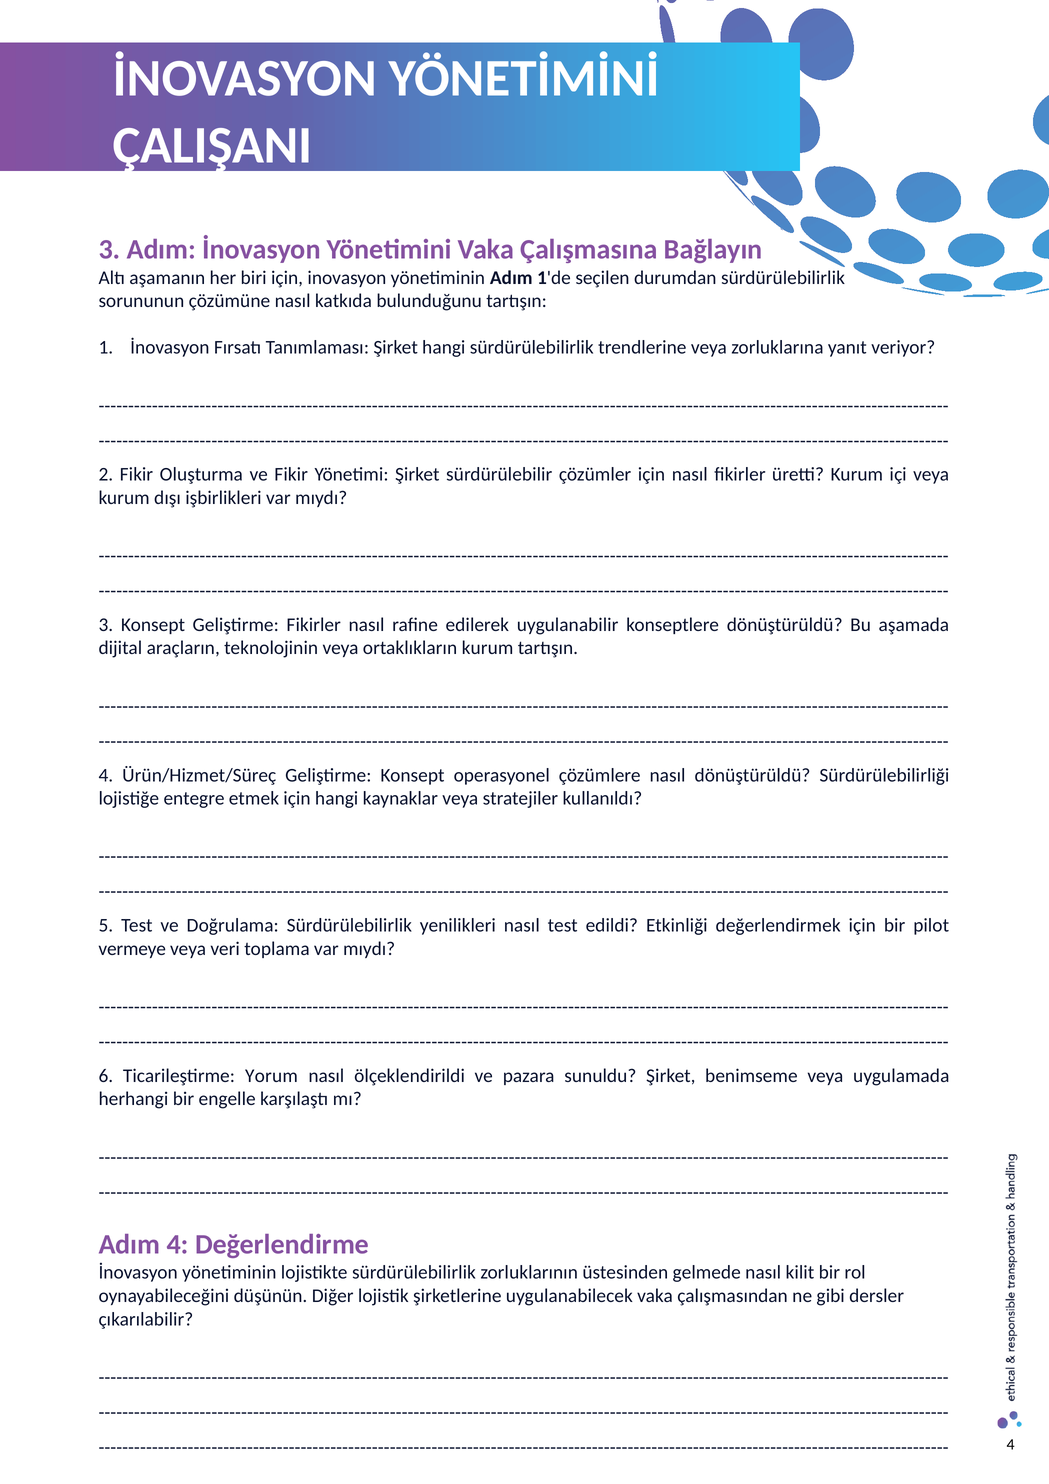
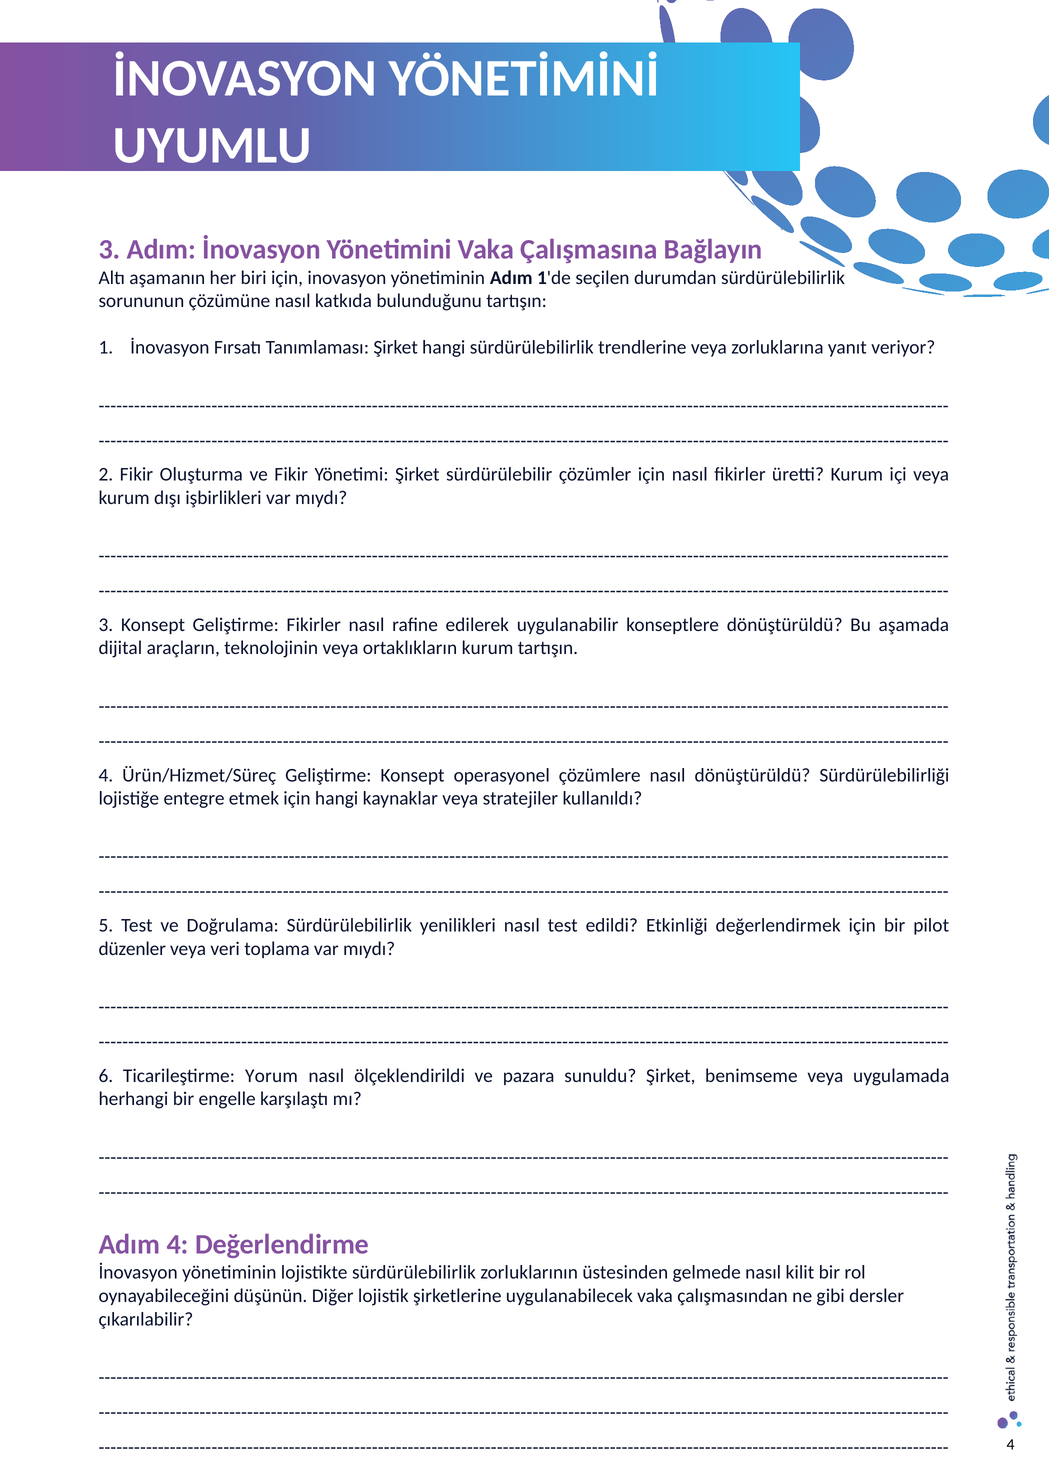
ÇALIŞANI: ÇALIŞANI -> UYUMLU
vermeye: vermeye -> düzenler
